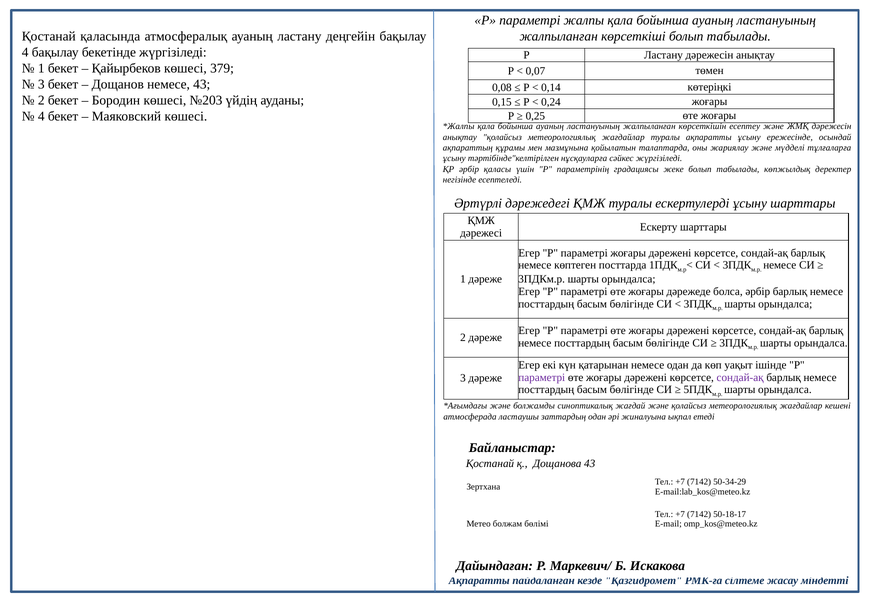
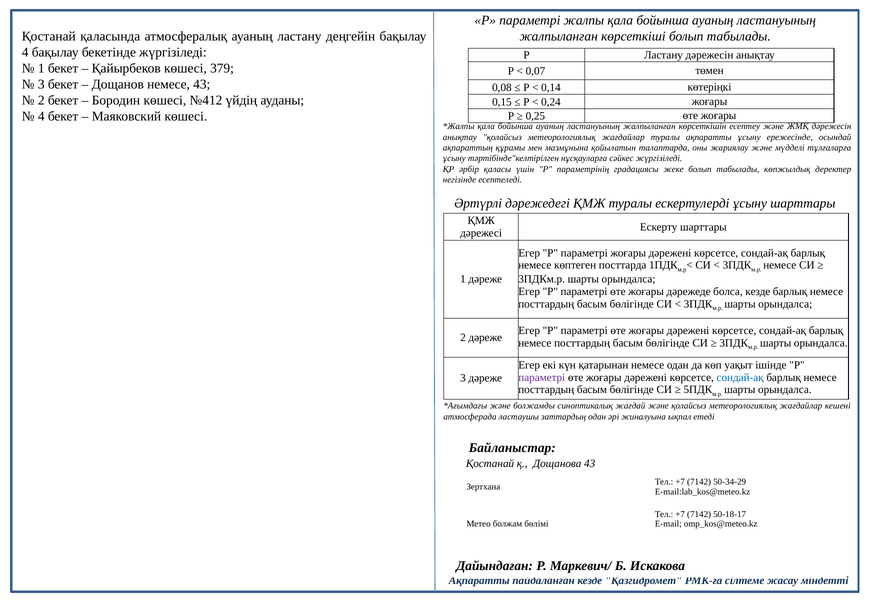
№203: №203 -> №412
болса әрбір: әрбір -> кезде
сондай-ақ at (740, 378) colour: purple -> blue
